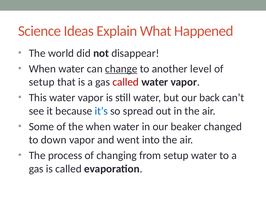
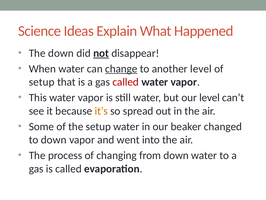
The world: world -> down
not underline: none -> present
our back: back -> level
it’s colour: blue -> orange
the when: when -> setup
from setup: setup -> down
